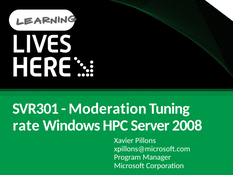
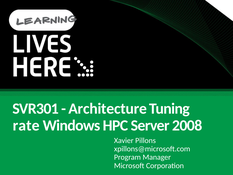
Moderation: Moderation -> Architecture
